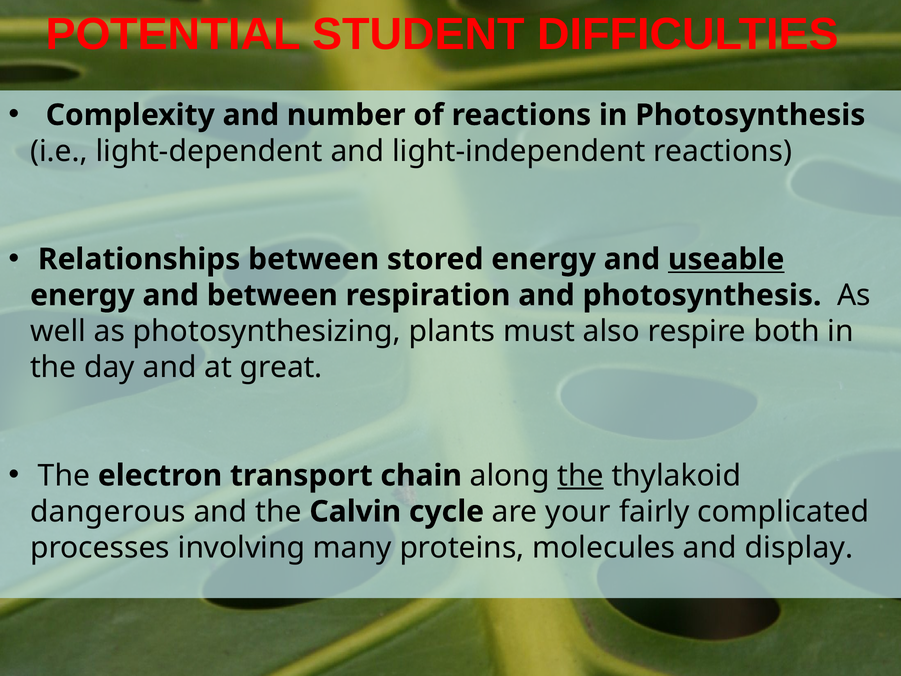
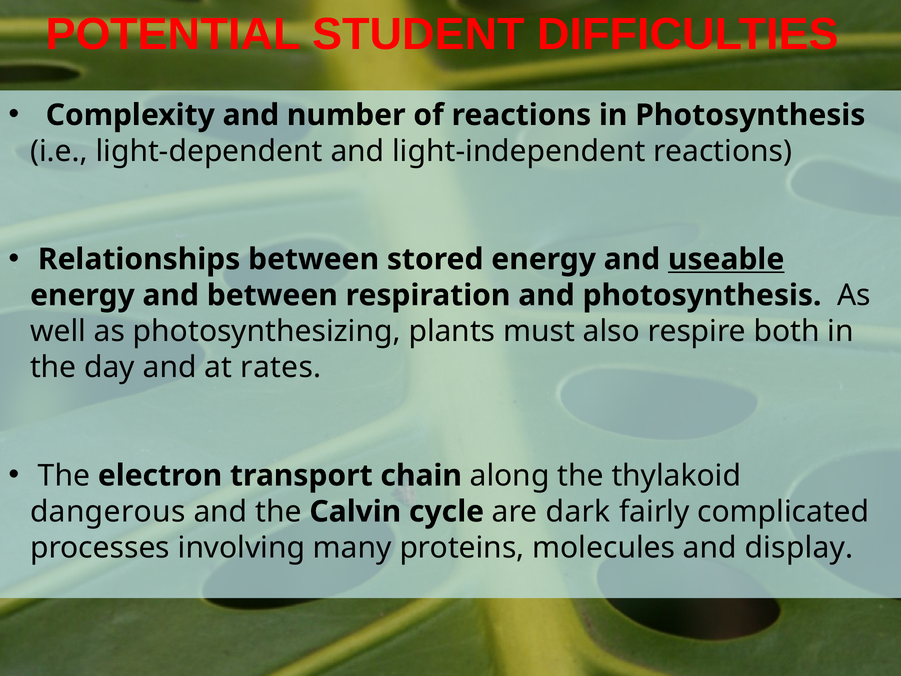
great: great -> rates
the at (581, 475) underline: present -> none
your: your -> dark
